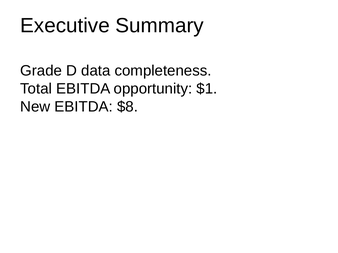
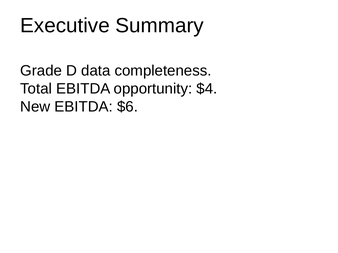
$1: $1 -> $4
$8: $8 -> $6
